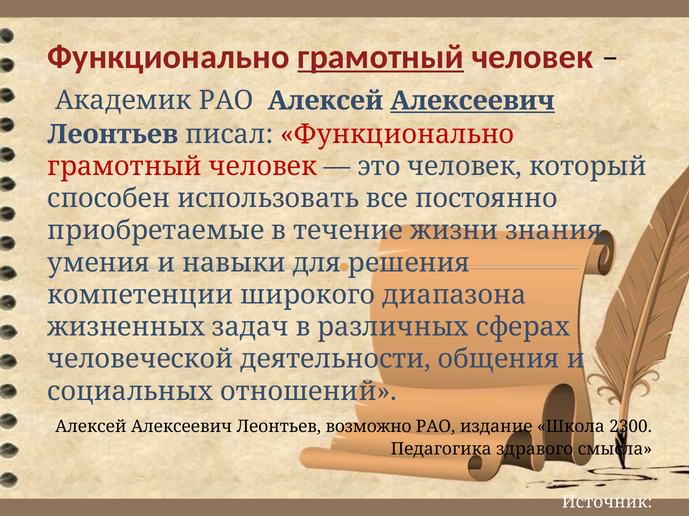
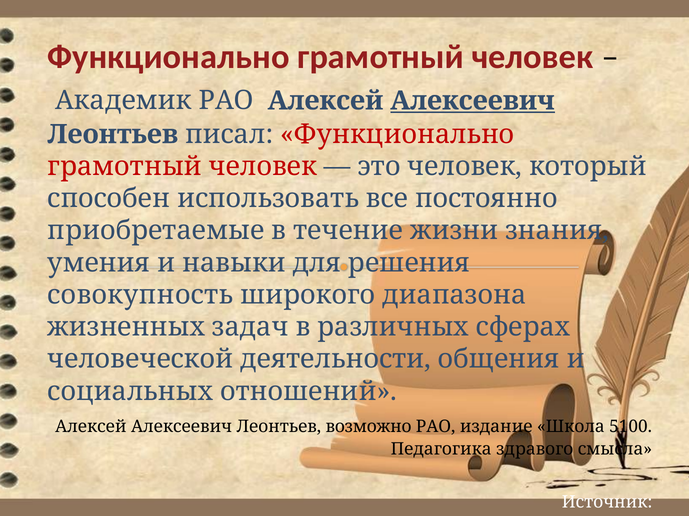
грамотный at (381, 57) underline: present -> none
компетенции: компетенции -> совокупность
2300: 2300 -> 5100
